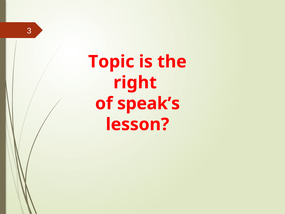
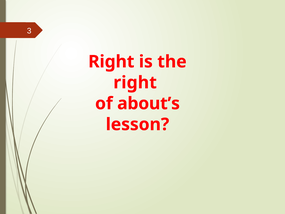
Topic at (111, 62): Topic -> Right
speak’s: speak’s -> about’s
